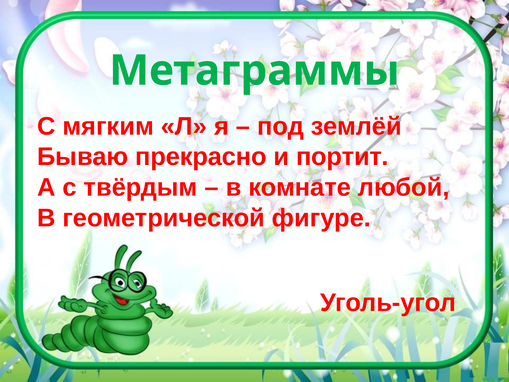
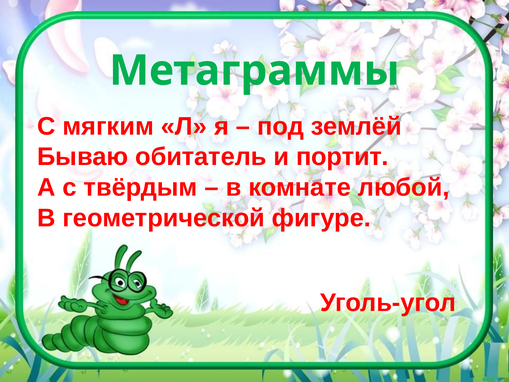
прекрасно: прекрасно -> обитатель
